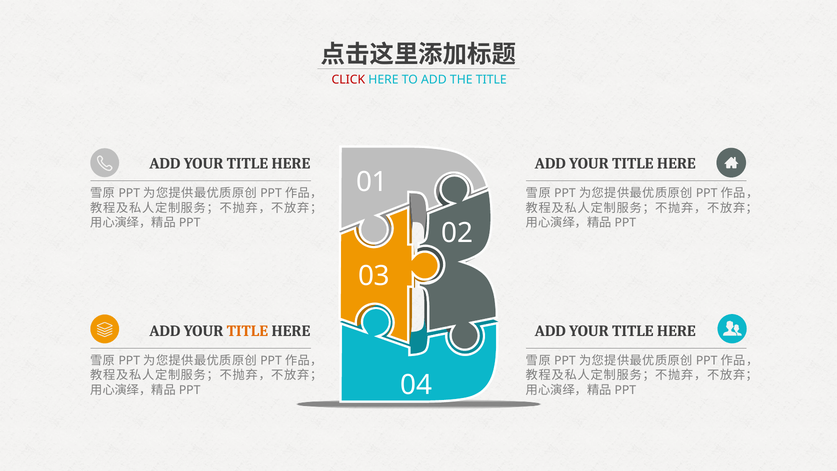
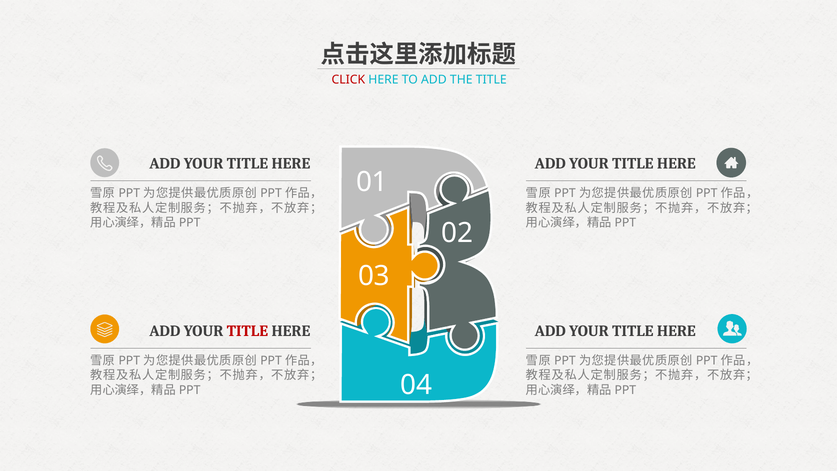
TITLE at (247, 331) colour: orange -> red
